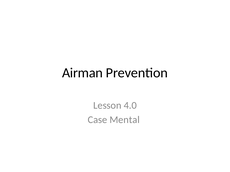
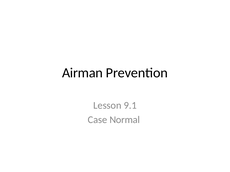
4.0: 4.0 -> 9.1
Mental: Mental -> Normal
